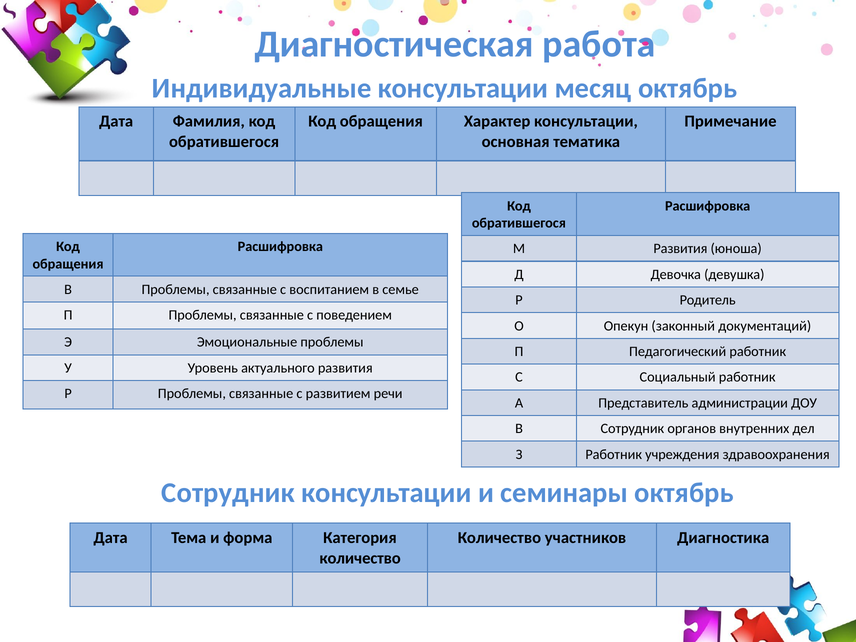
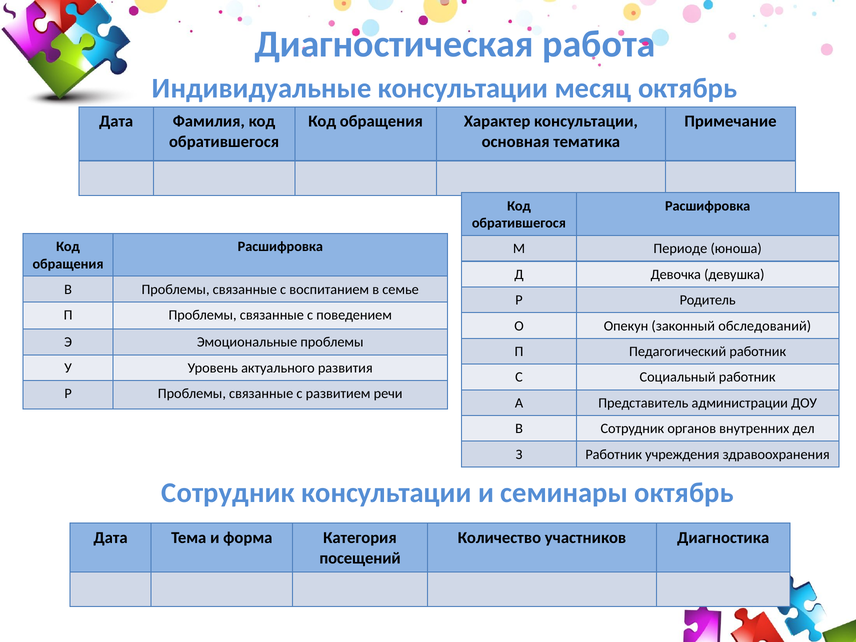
М Развития: Развития -> Периоде
документаций: документаций -> обследований
количество at (360, 558): количество -> посещений
